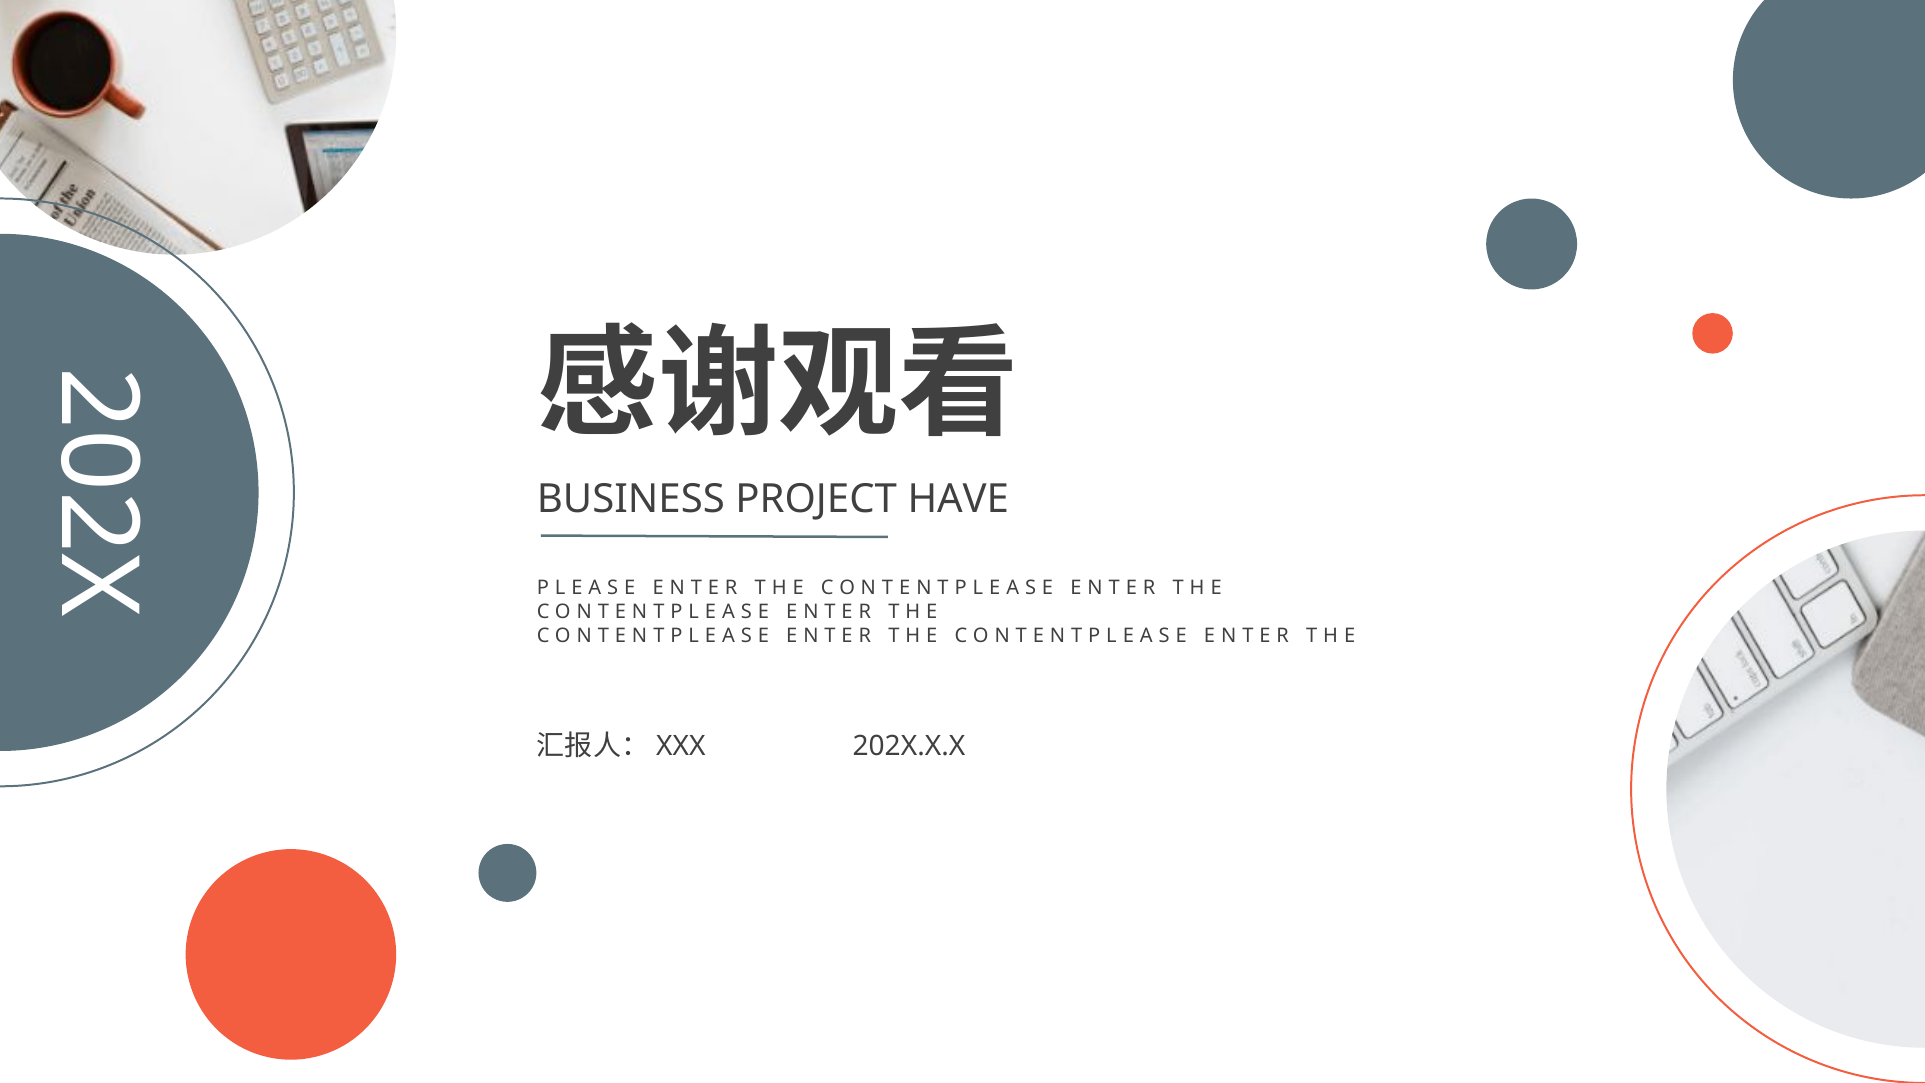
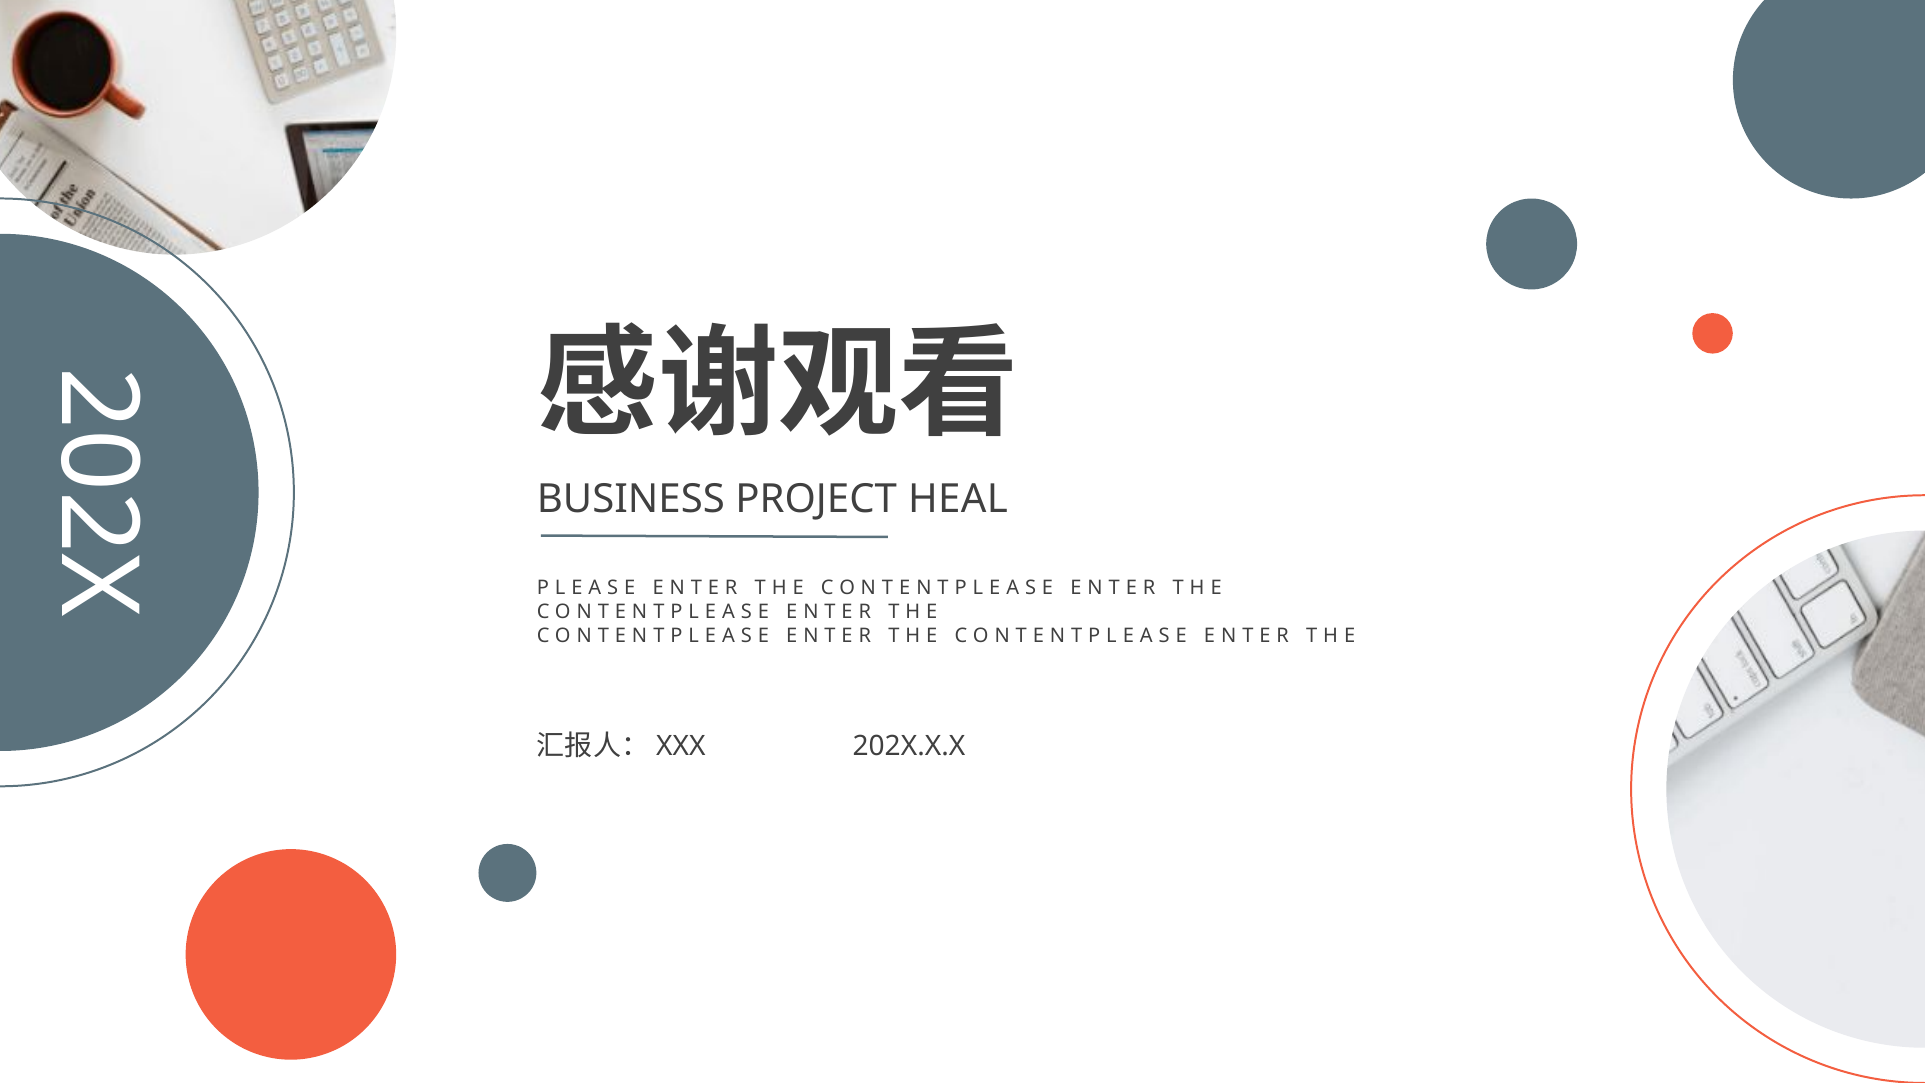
HAVE: HAVE -> HEAL
